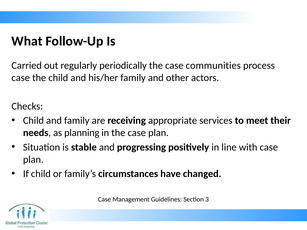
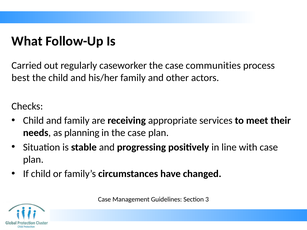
periodically: periodically -> caseworker
case at (21, 78): case -> best
